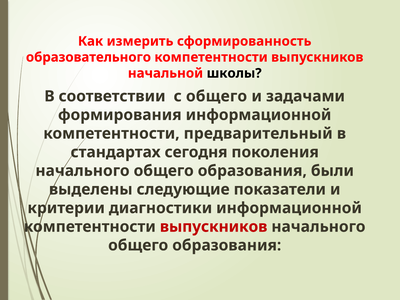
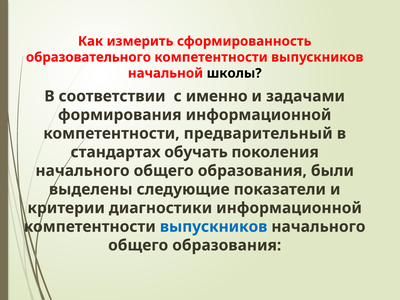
с общего: общего -> именно
сегодня: сегодня -> обучать
выпускников at (214, 227) colour: red -> blue
